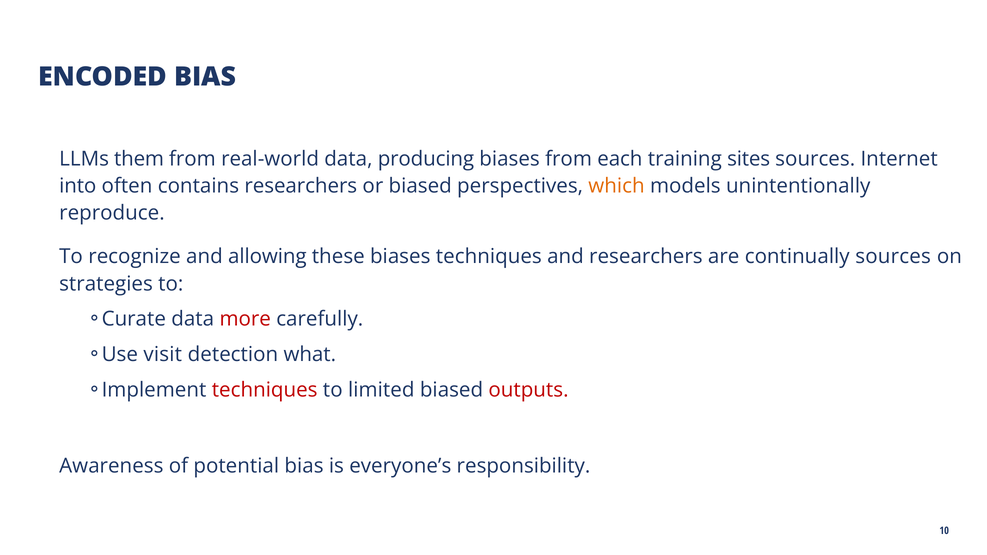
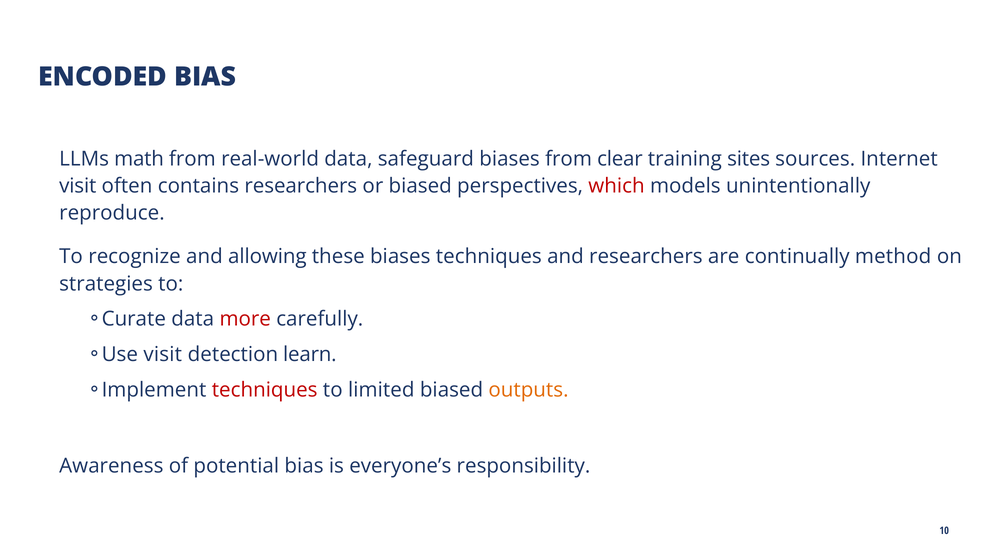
them: them -> math
producing: producing -> safeguard
each: each -> clear
into at (78, 186): into -> visit
which colour: orange -> red
continually sources: sources -> method
what: what -> learn
outputs colour: red -> orange
